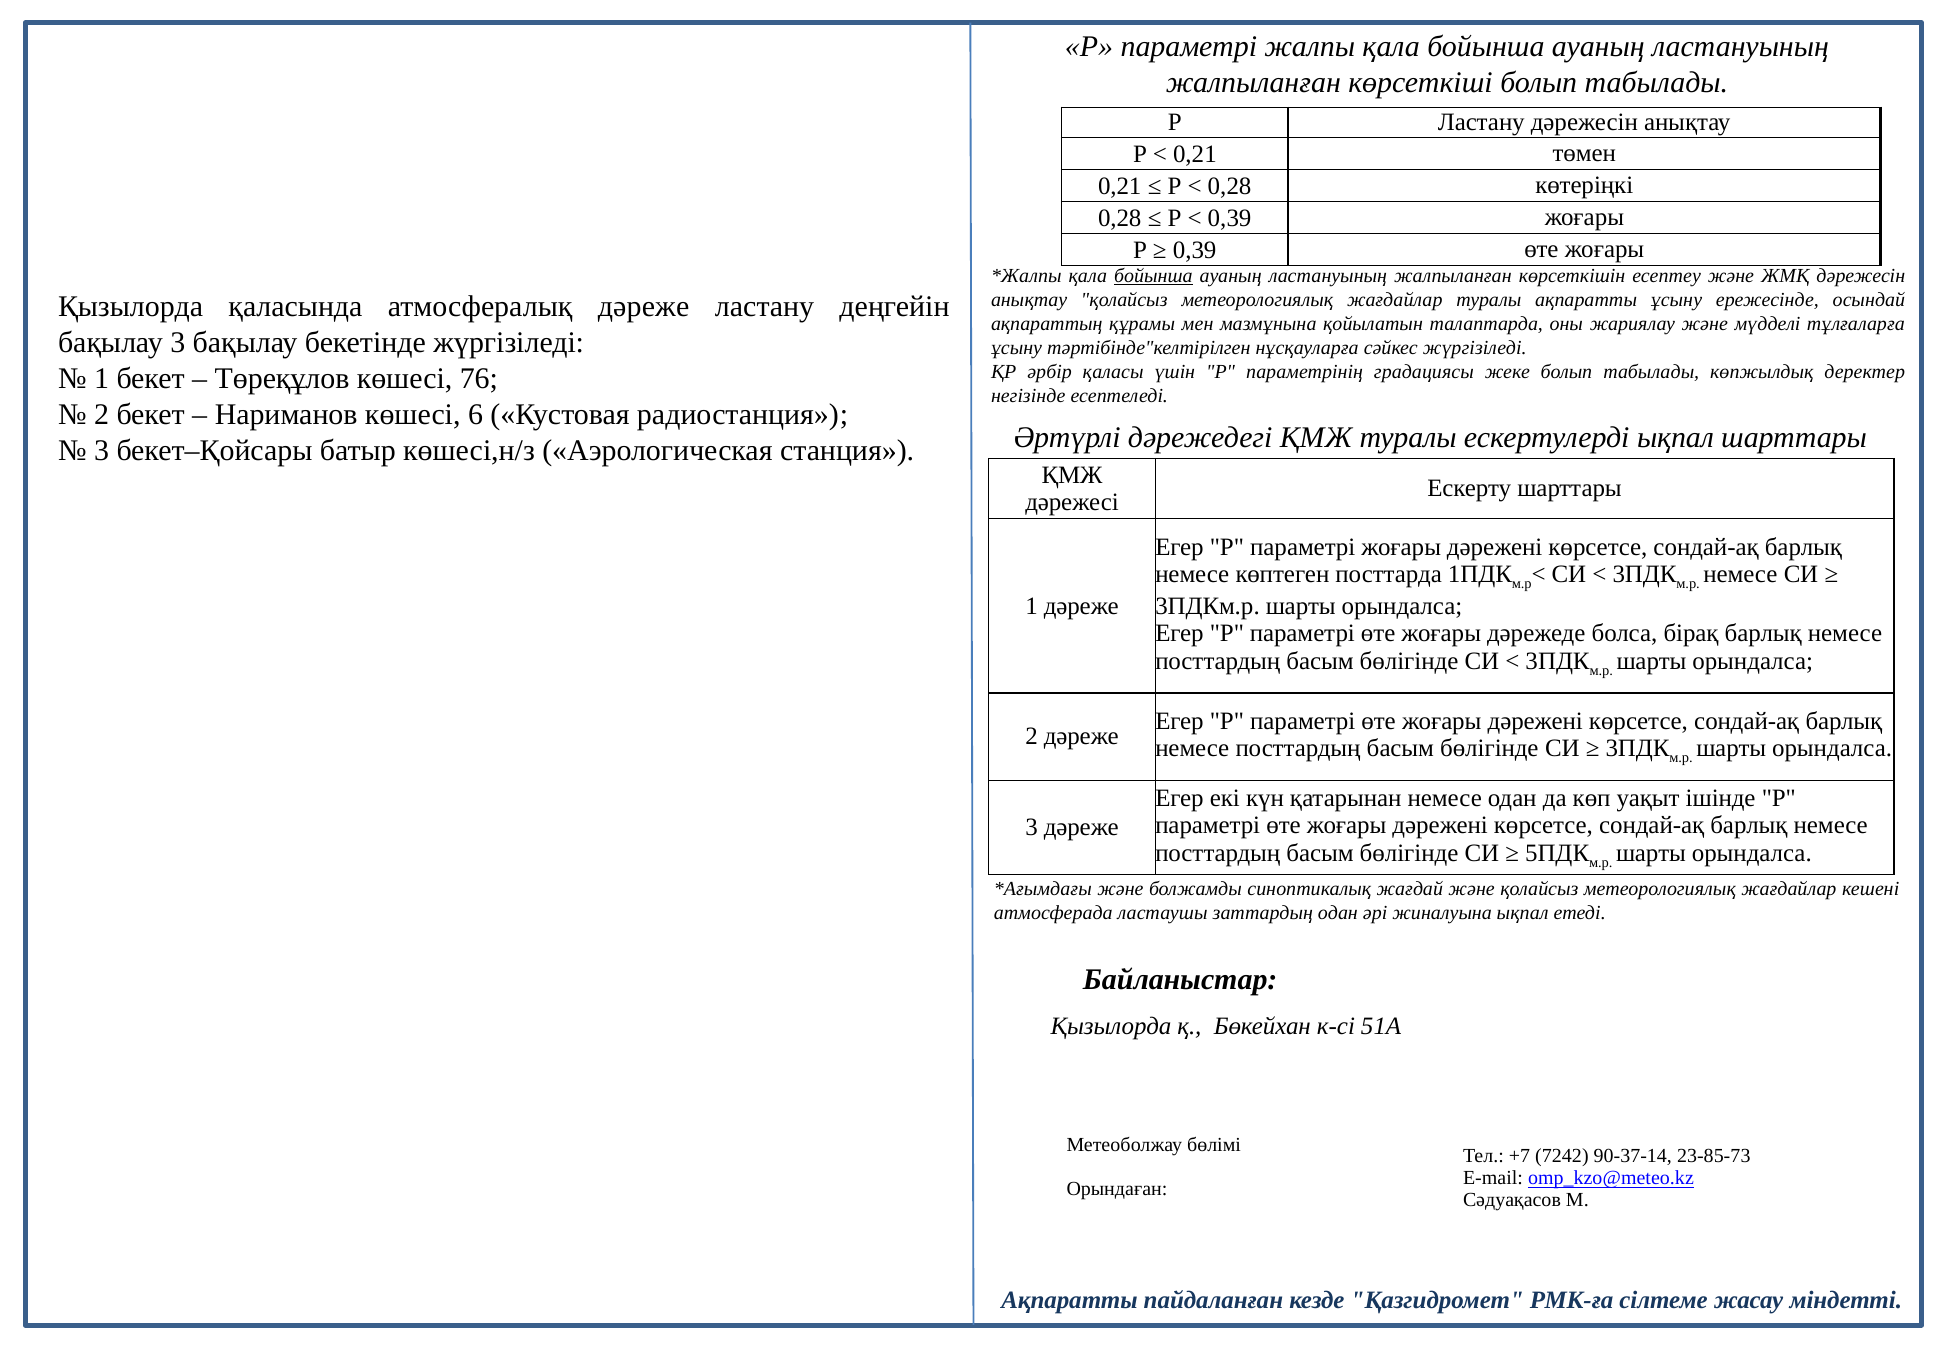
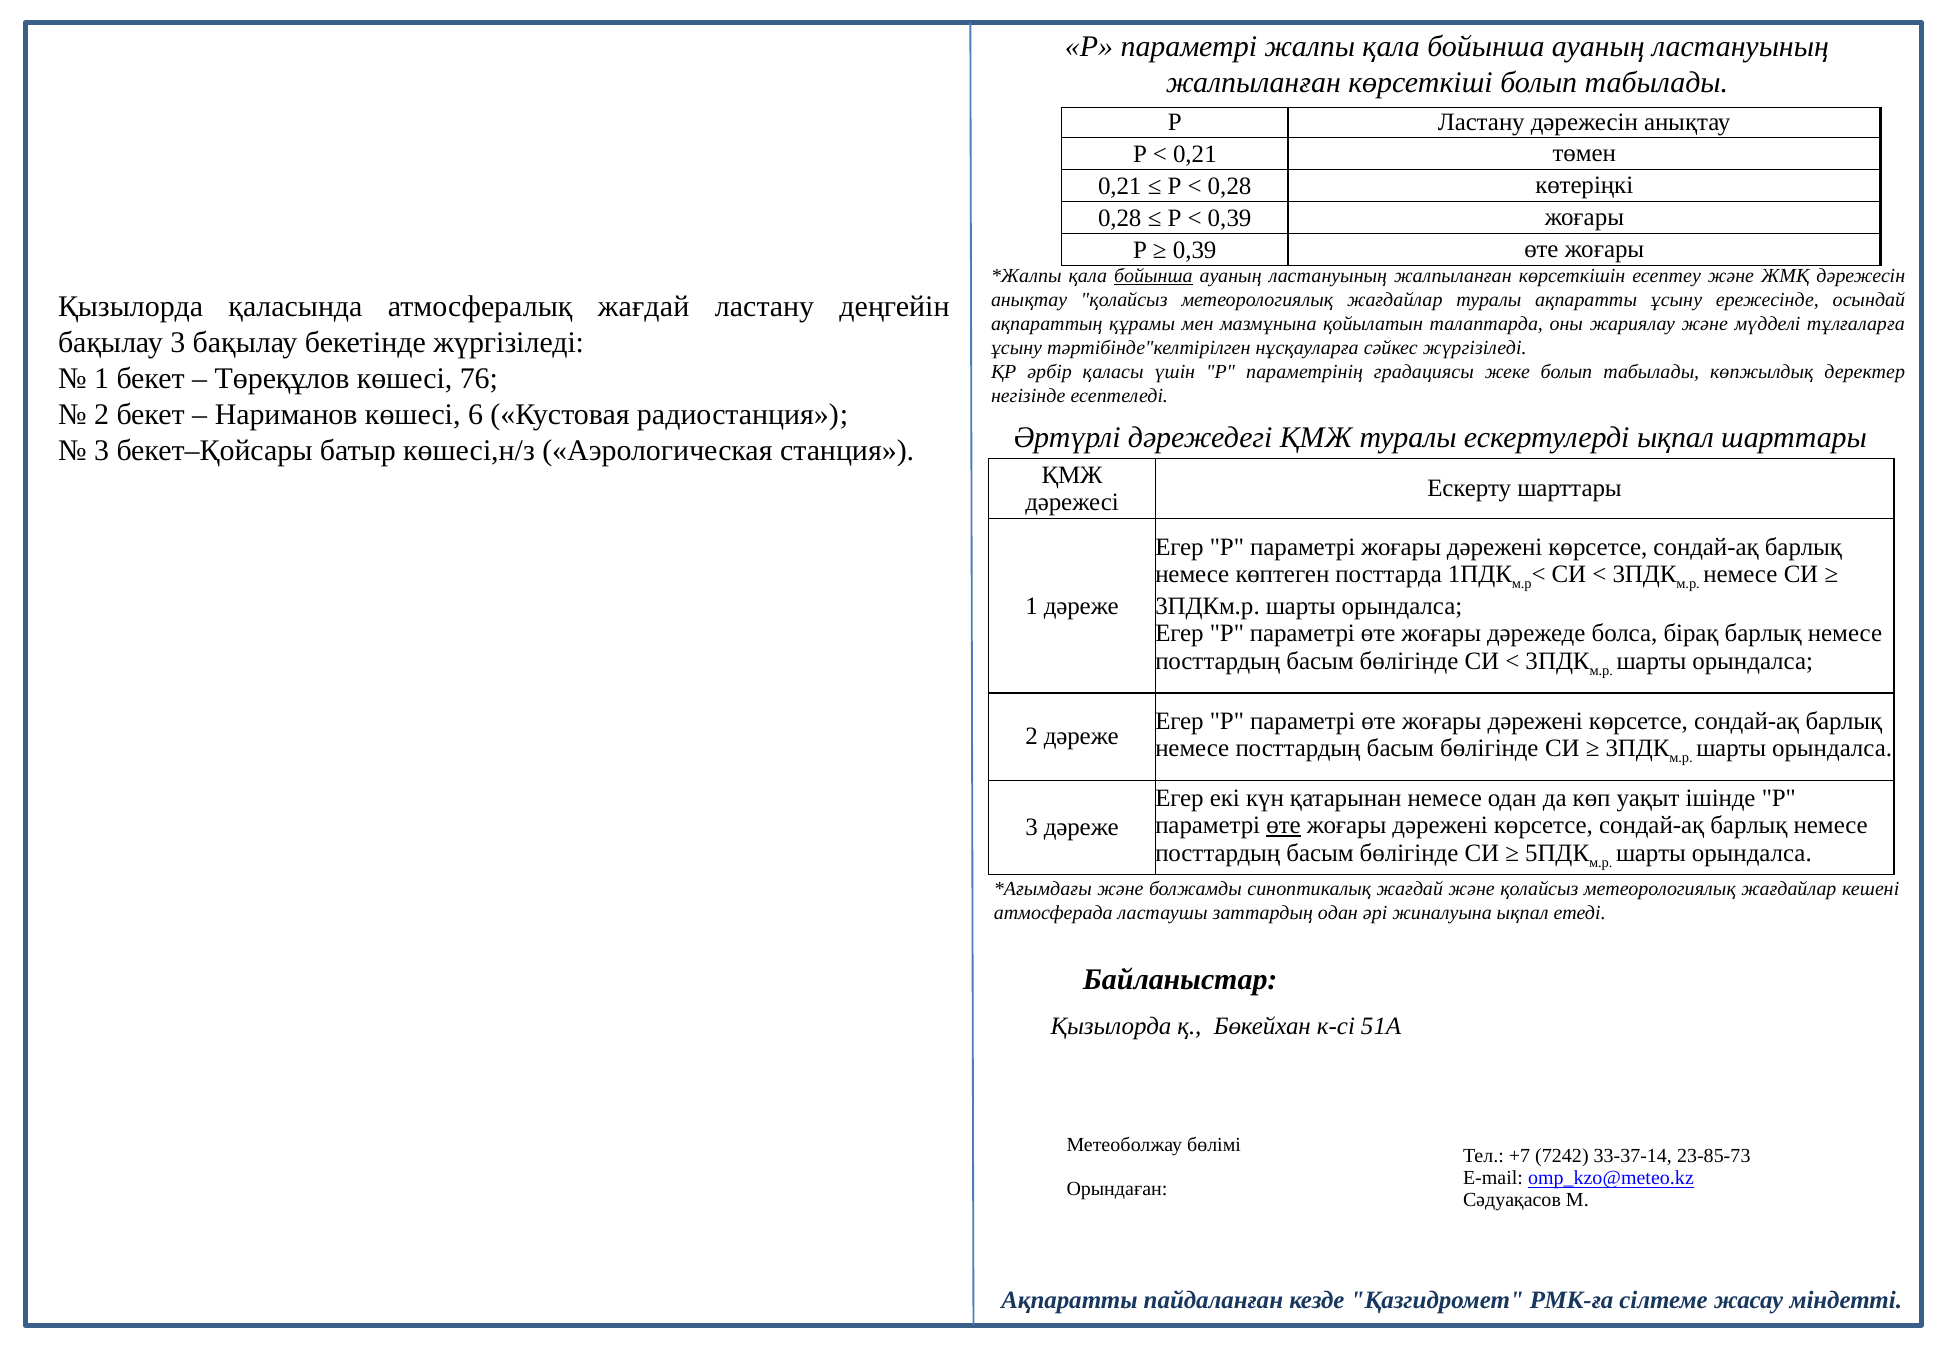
атмосфералық дәреже: дәреже -> жағдай
өте at (1284, 825) underline: none -> present
90-37-14: 90-37-14 -> 33-37-14
